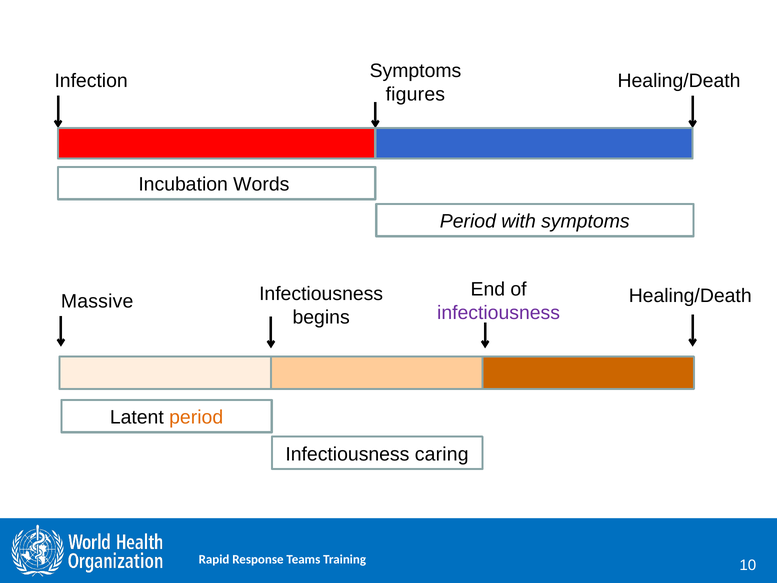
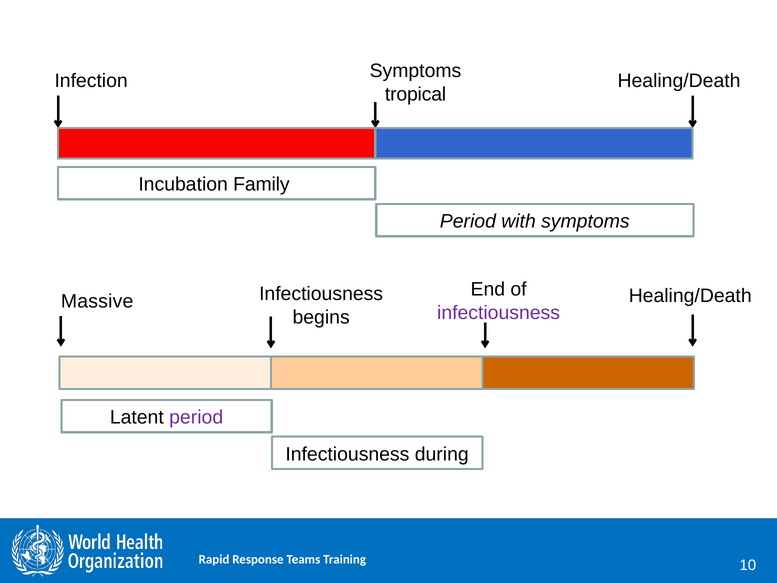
figures: figures -> tropical
Words: Words -> Family
period at (196, 417) colour: orange -> purple
caring: caring -> during
